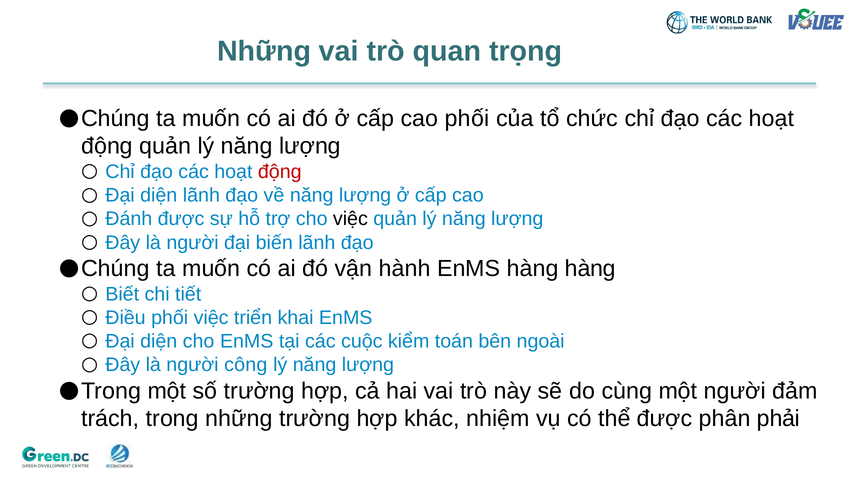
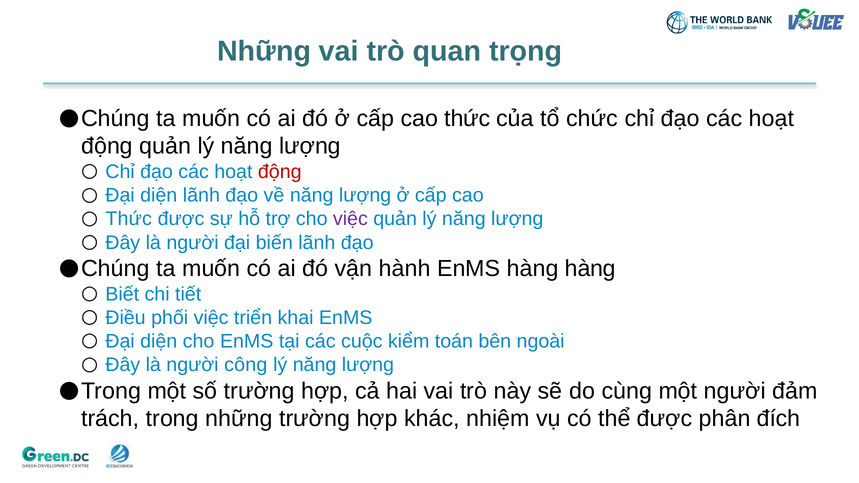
cao phối: phối -> thức
Đánh at (129, 219): Đánh -> Thức
việc at (350, 219) colour: black -> purple
phải: phải -> đích
